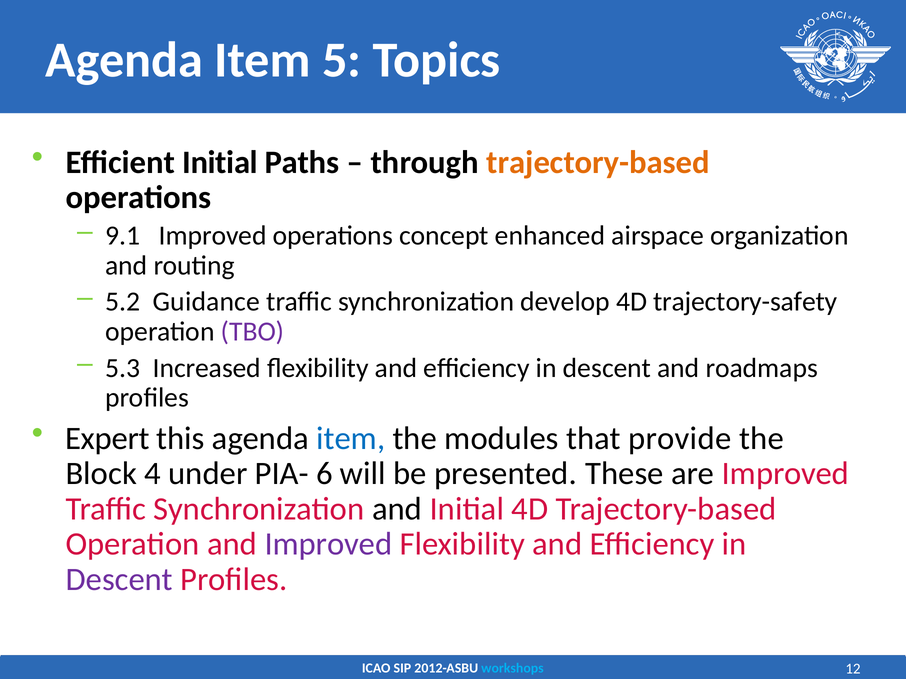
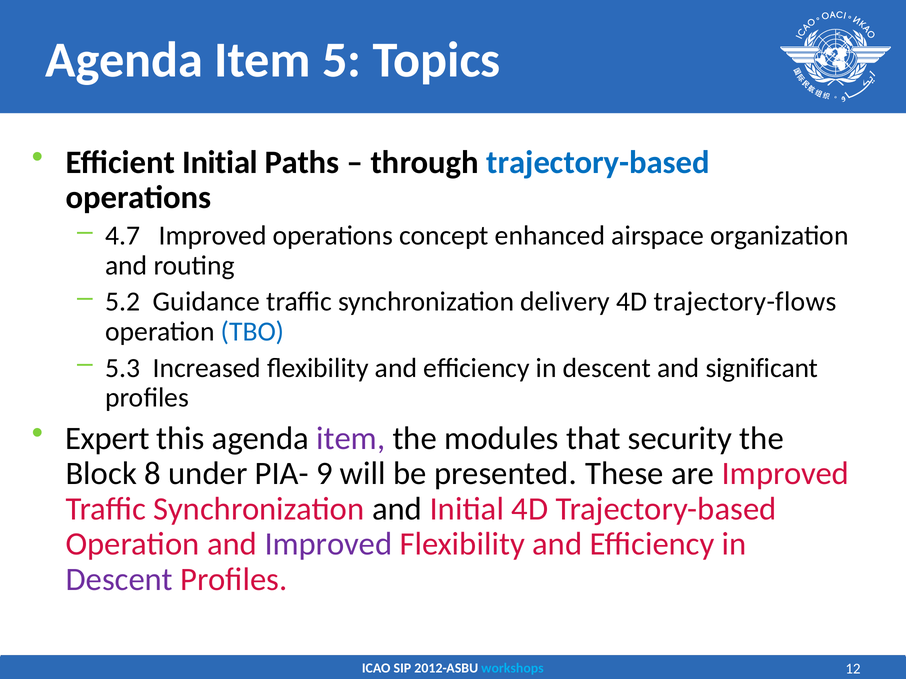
trajectory-based at (598, 162) colour: orange -> blue
9.1: 9.1 -> 4.7
develop: develop -> delivery
trajectory-safety: trajectory-safety -> trajectory-flows
TBO colour: purple -> blue
roadmaps: roadmaps -> significant
item at (351, 439) colour: blue -> purple
provide: provide -> security
4: 4 -> 8
6: 6 -> 9
